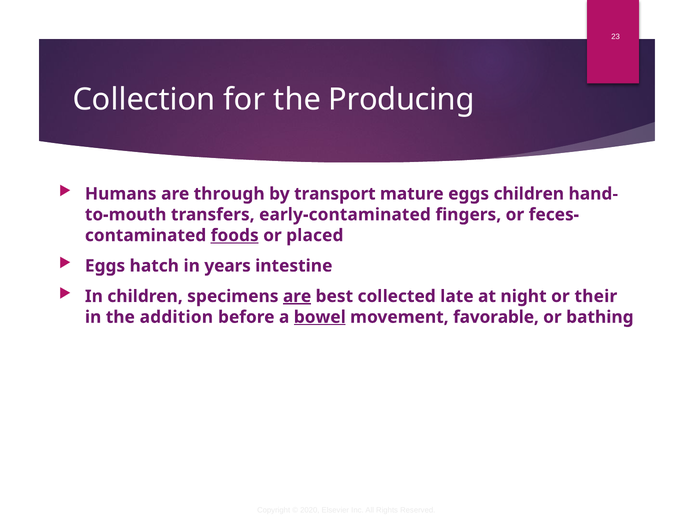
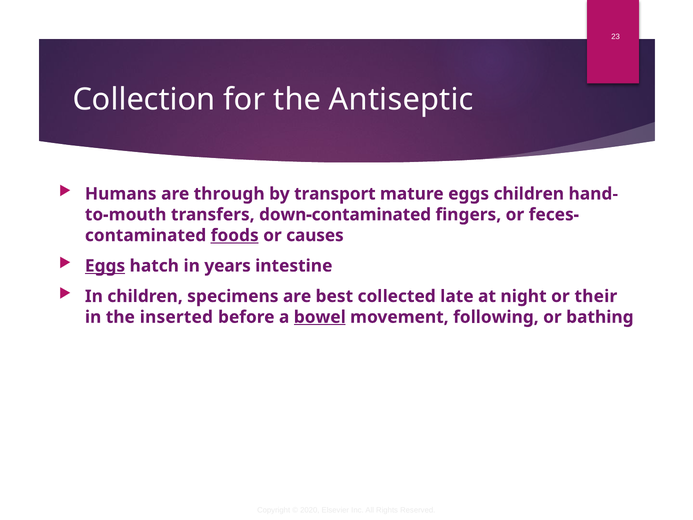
Producing: Producing -> Antiseptic
early-contaminated: early-contaminated -> down-contaminated
placed: placed -> causes
Eggs at (105, 266) underline: none -> present
are at (297, 296) underline: present -> none
addition: addition -> inserted
favorable: favorable -> following
